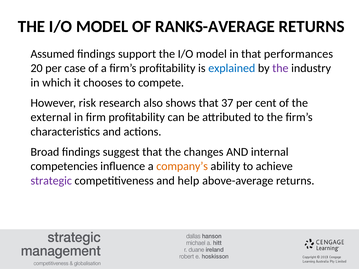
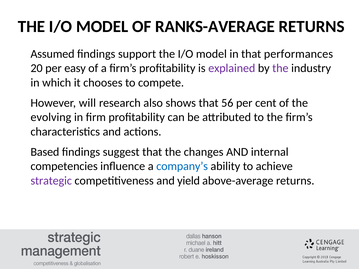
case: case -> easy
explained colour: blue -> purple
risk: risk -> will
37: 37 -> 56
external: external -> evolving
Broad: Broad -> Based
company’s colour: orange -> blue
help: help -> yield
